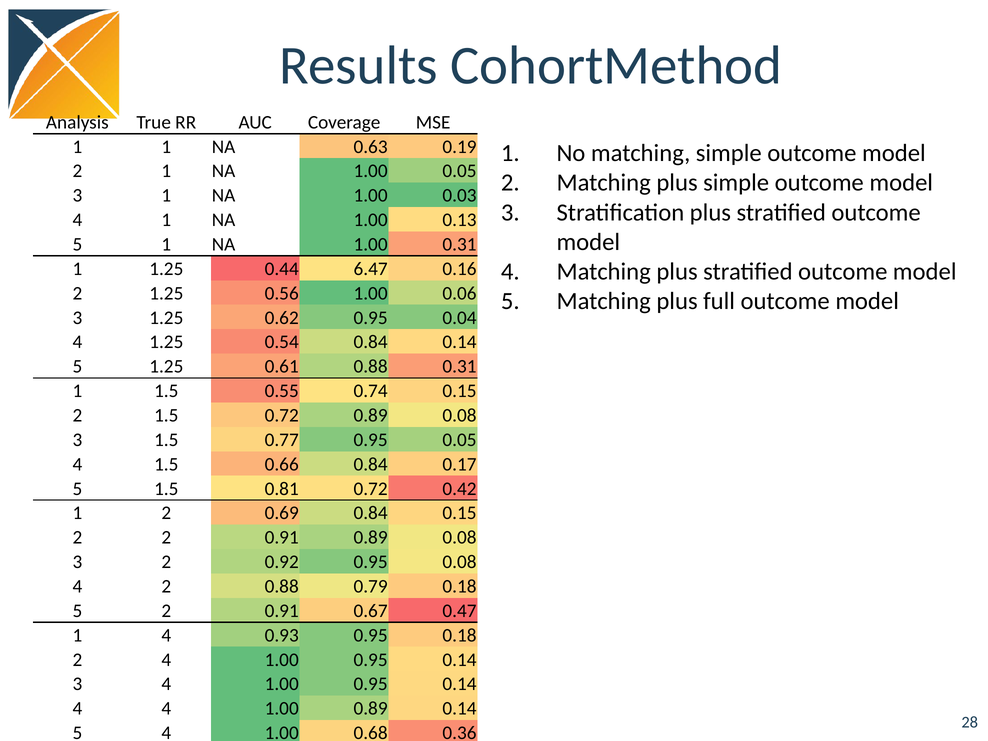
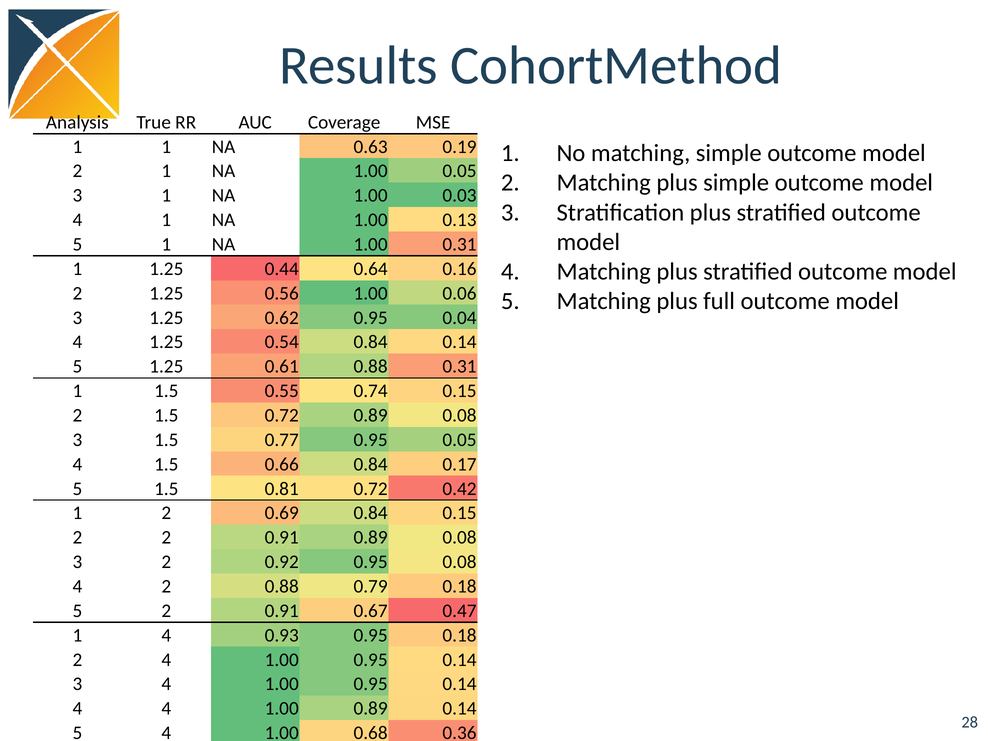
6.47: 6.47 -> 0.64
